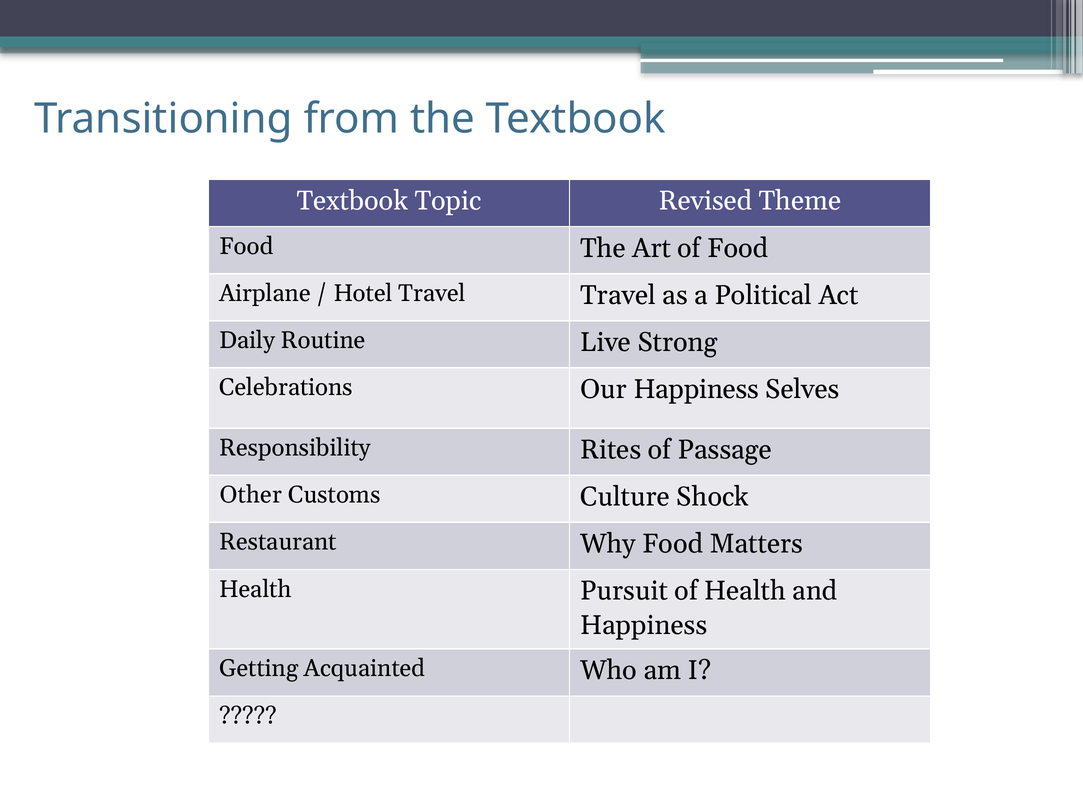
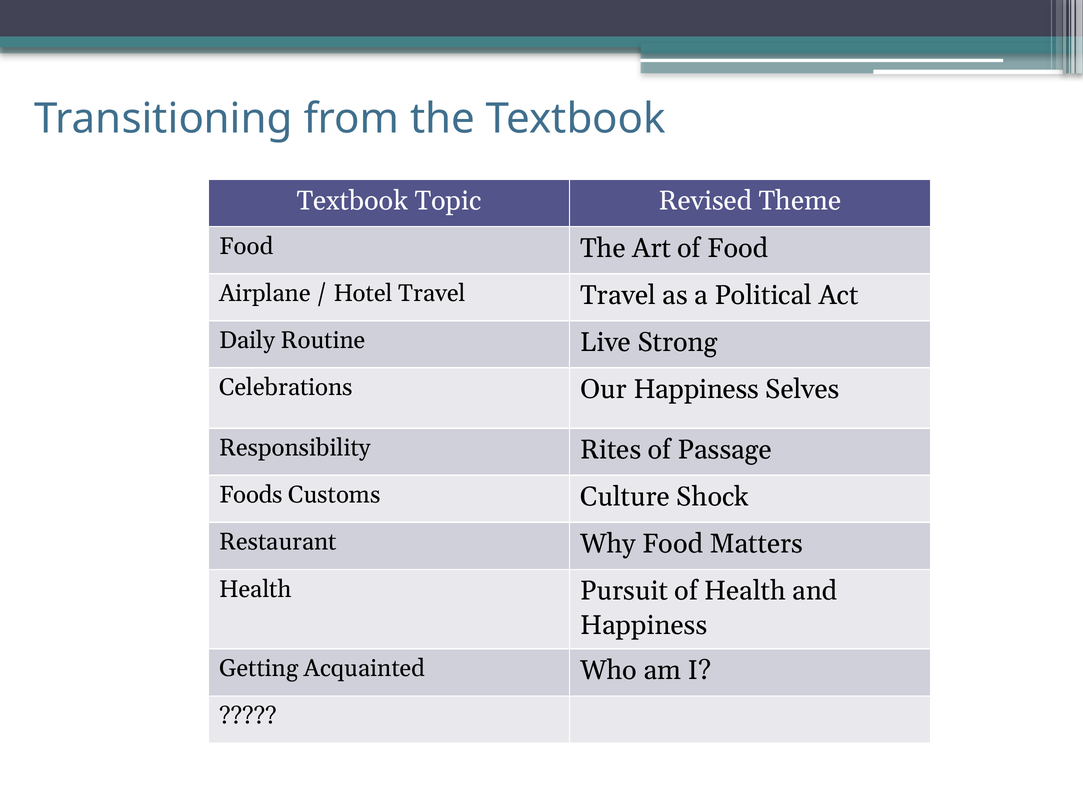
Other: Other -> Foods
